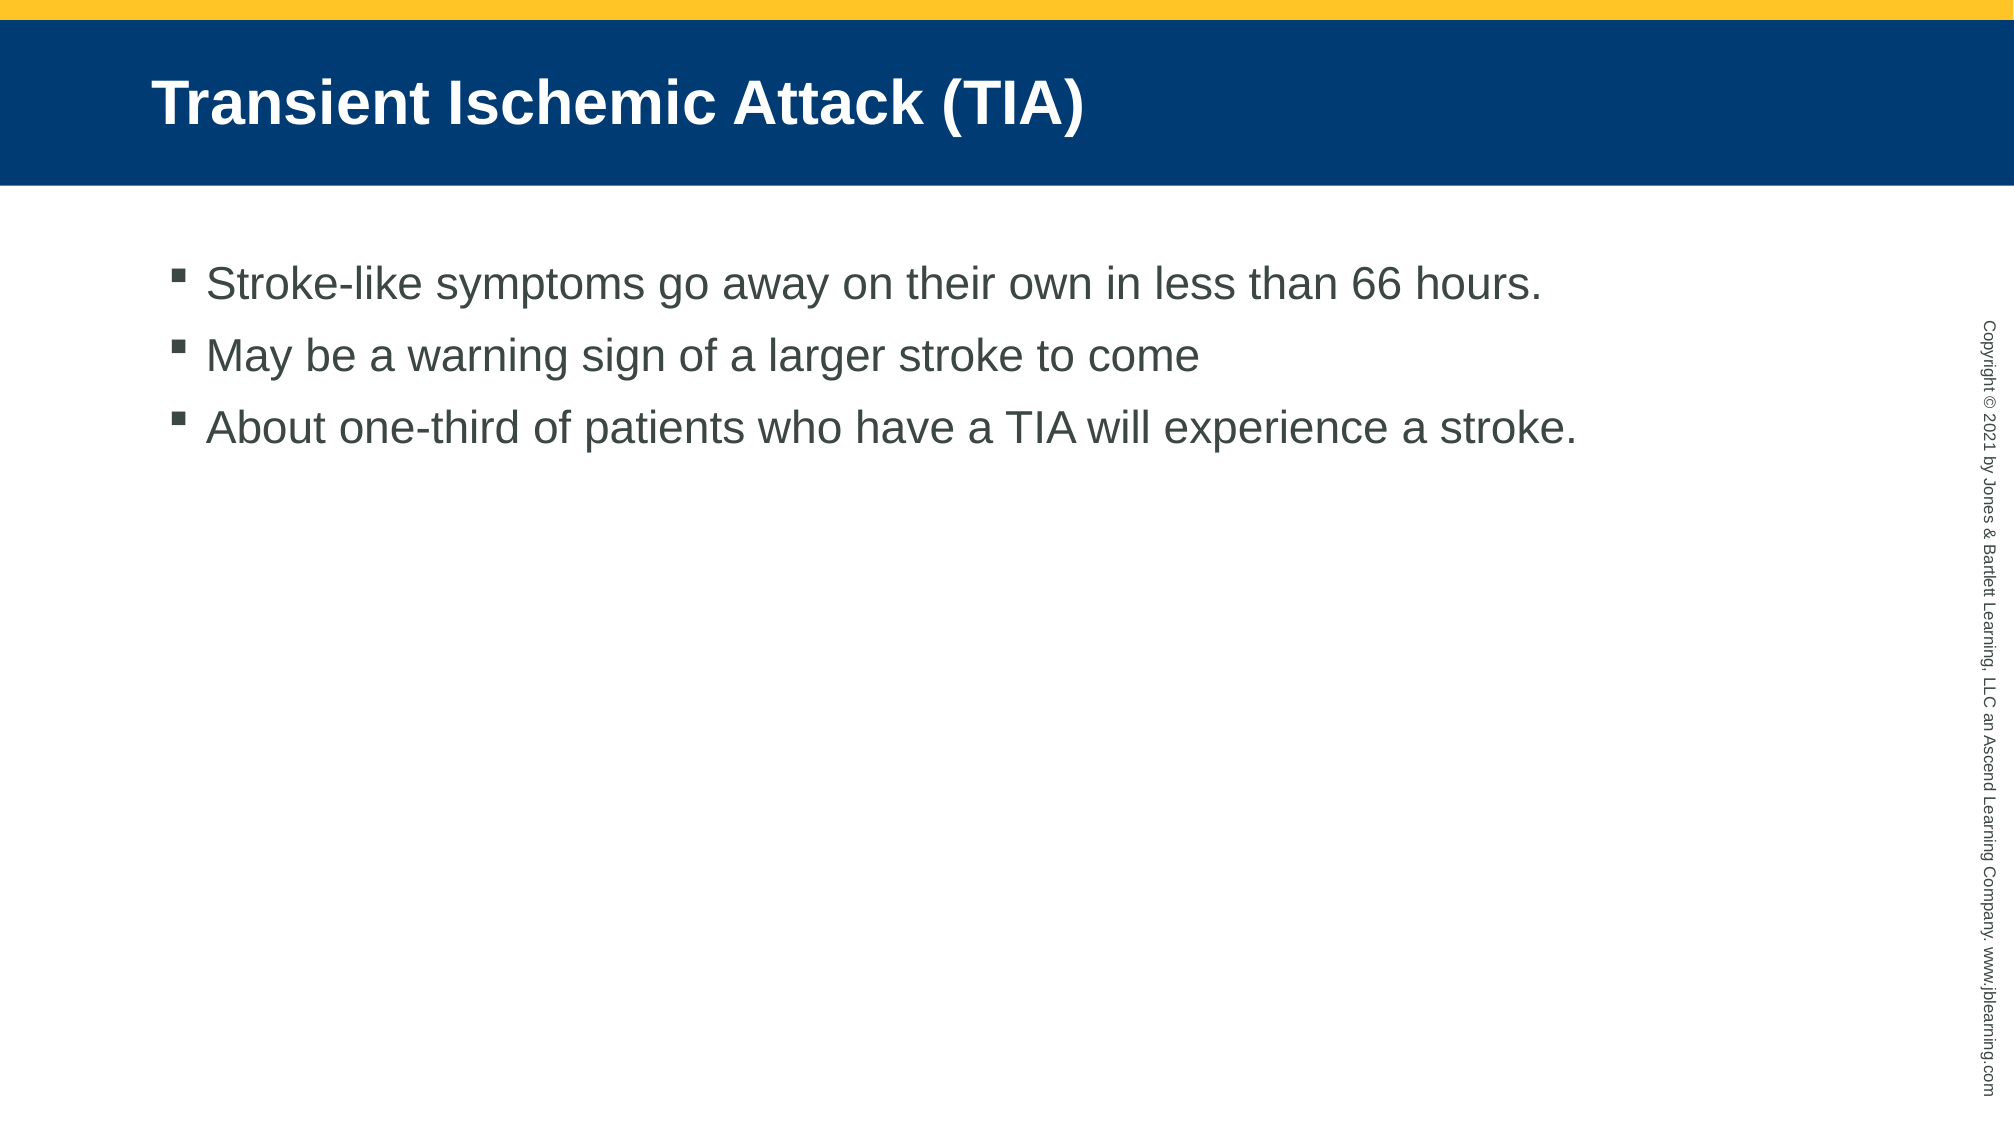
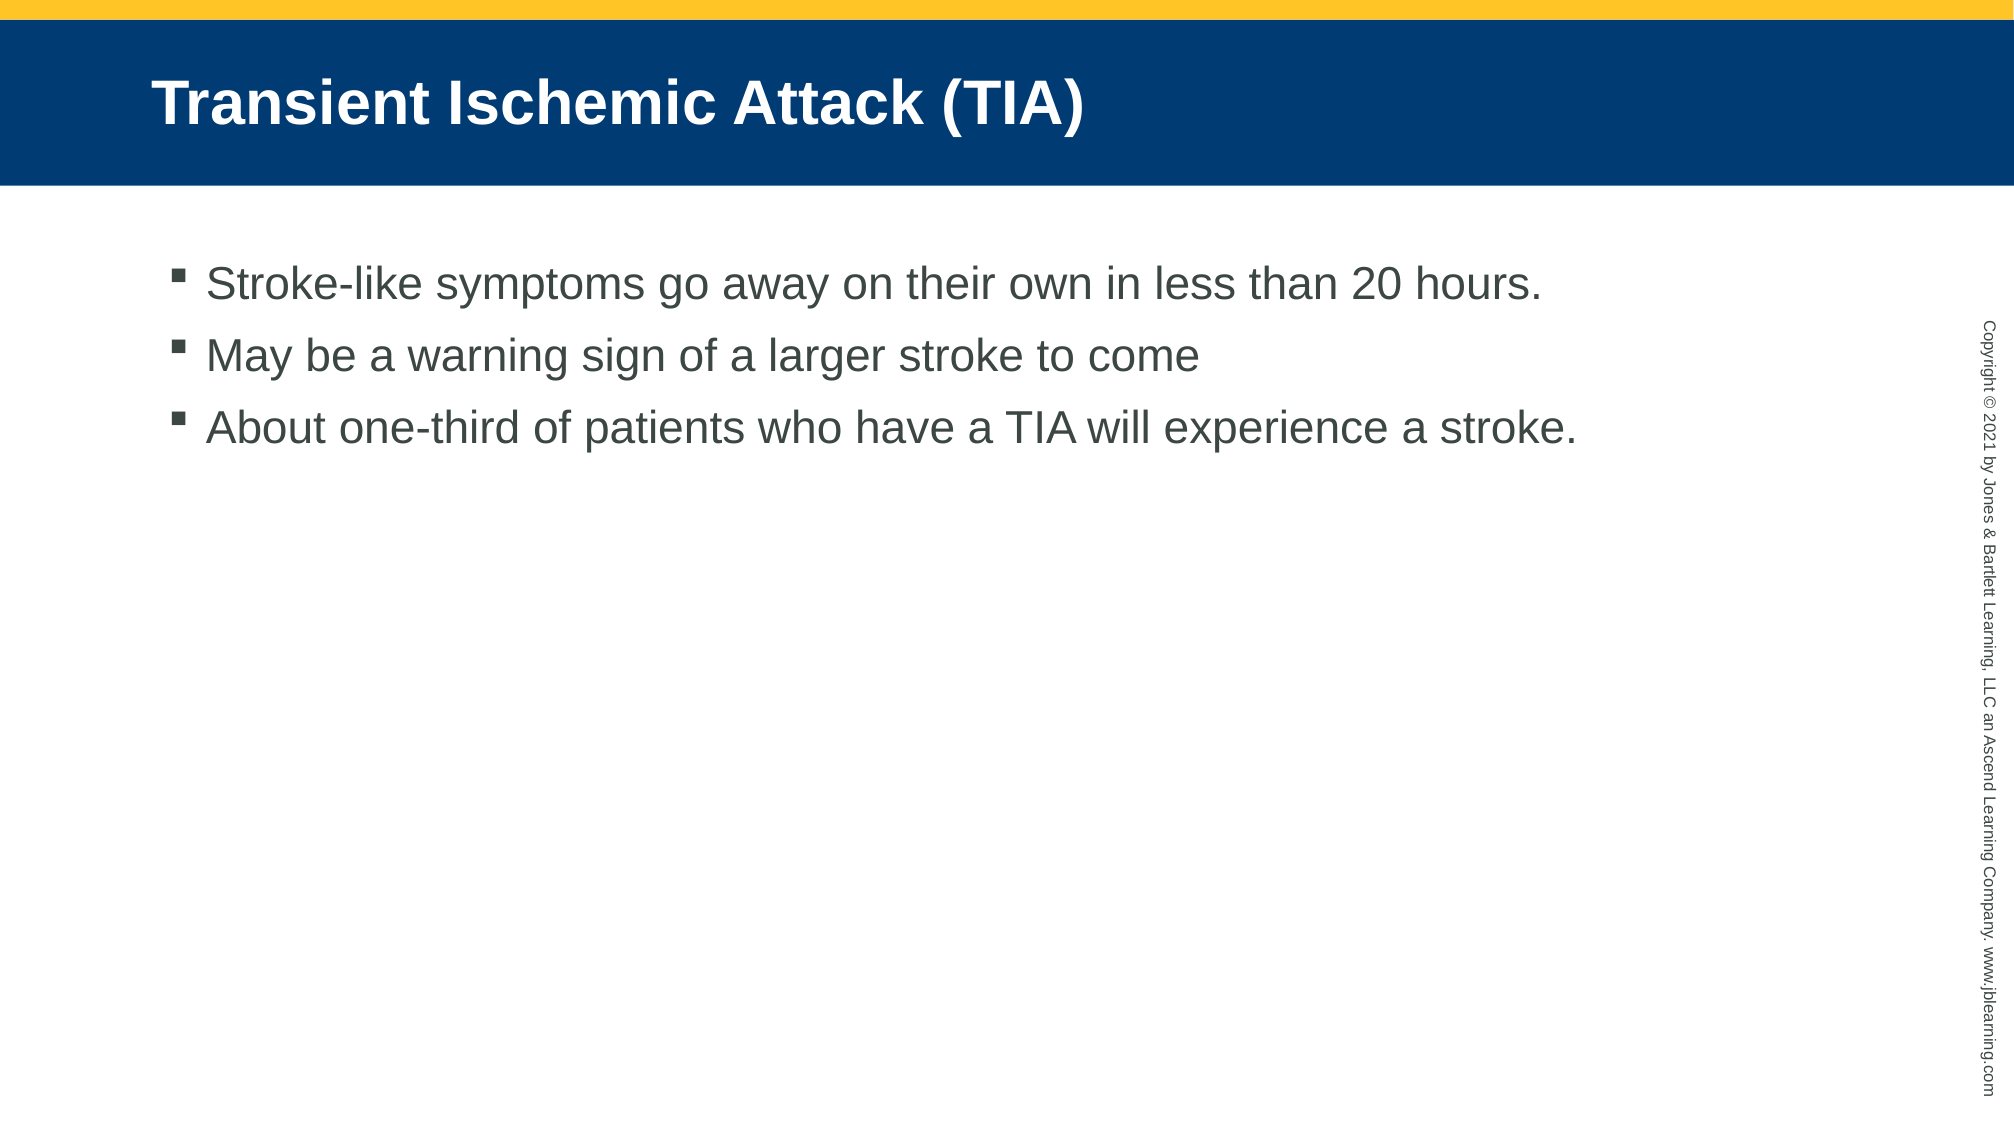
66: 66 -> 20
